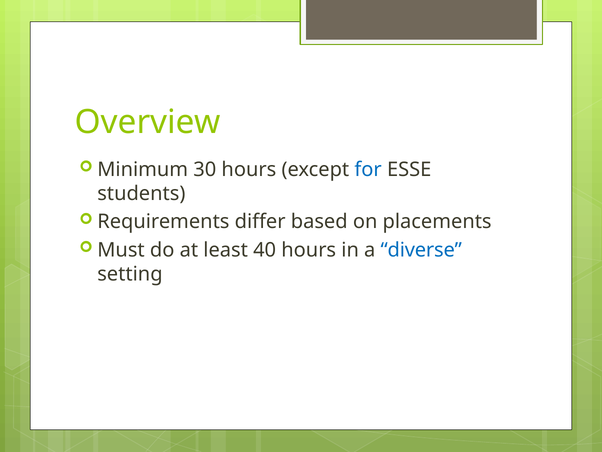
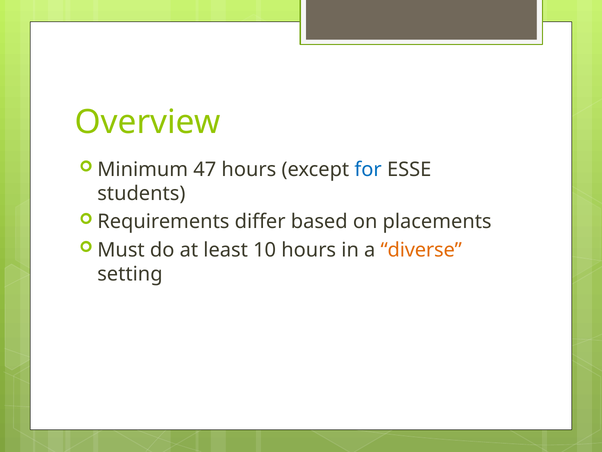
30: 30 -> 47
40: 40 -> 10
diverse colour: blue -> orange
